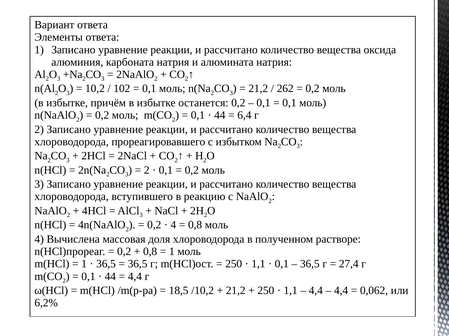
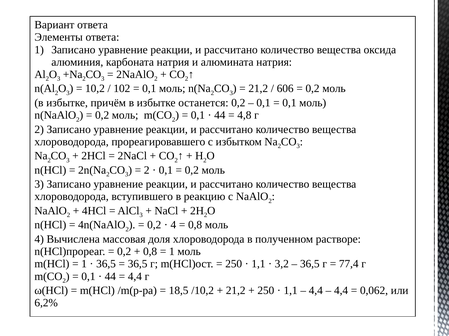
262: 262 -> 606
6,4: 6,4 -> 4,8
0,1 at (282, 265): 0,1 -> 3,2
27,4: 27,4 -> 77,4
